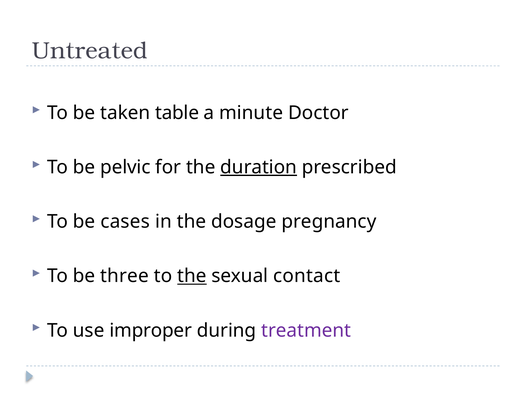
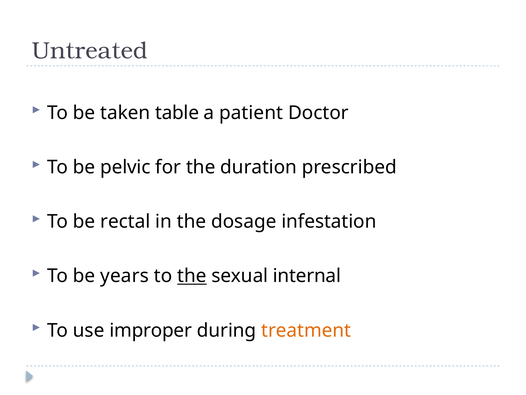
minute: minute -> patient
duration underline: present -> none
cases: cases -> rectal
pregnancy: pregnancy -> infestation
three: three -> years
contact: contact -> internal
treatment colour: purple -> orange
